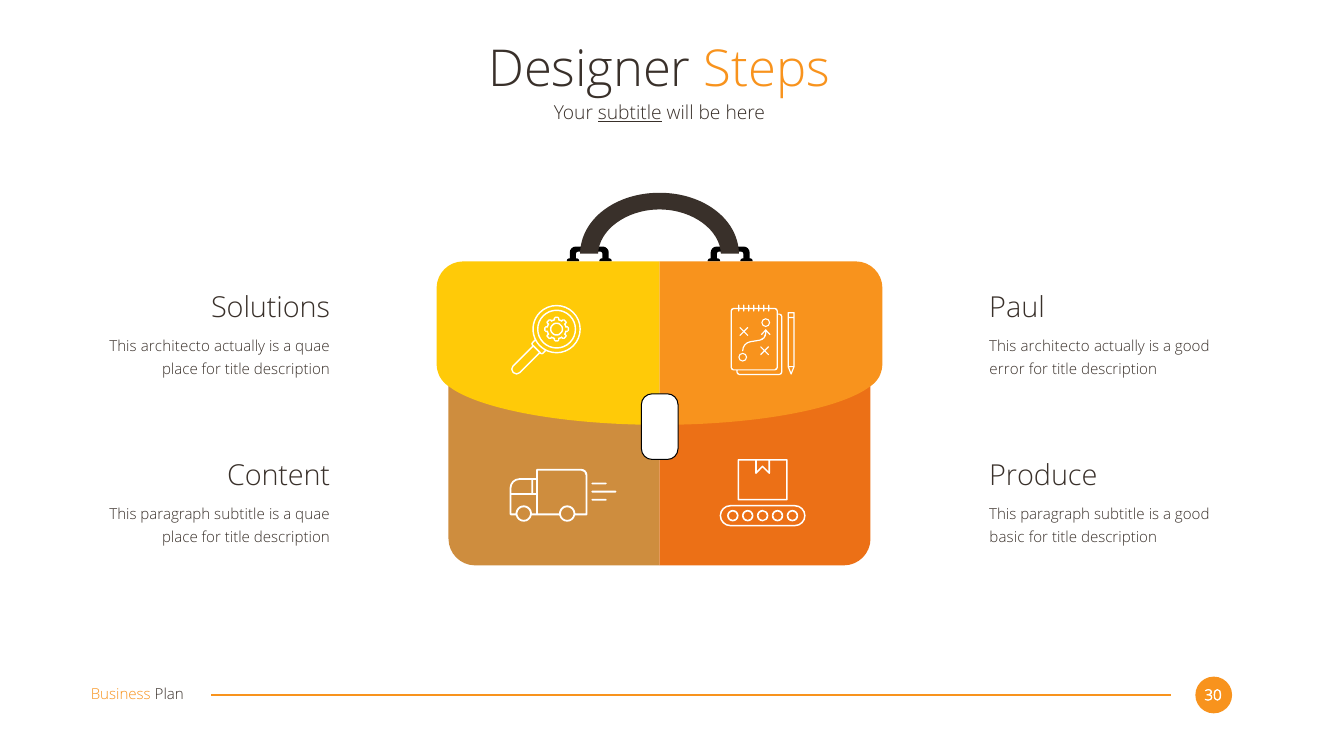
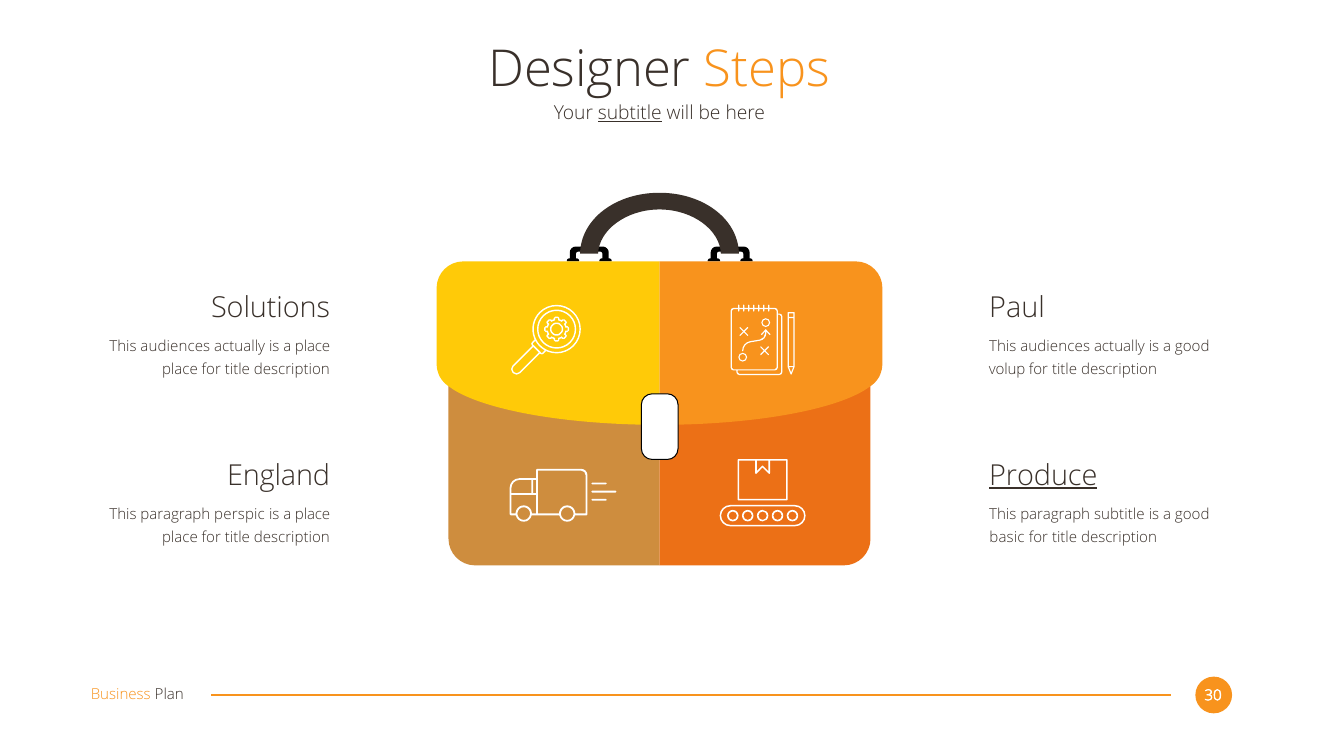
architecto at (175, 346): architecto -> audiences
actually is a quae: quae -> place
architecto at (1055, 346): architecto -> audiences
error: error -> volup
Content: Content -> England
Produce underline: none -> present
subtitle at (240, 514): subtitle -> perspic
quae at (312, 514): quae -> place
